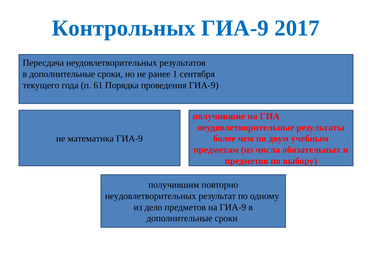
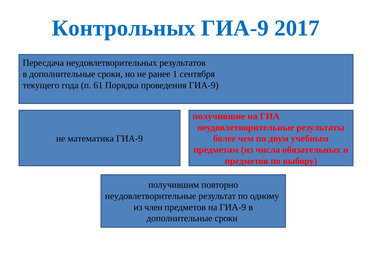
неудовлетворительных at (151, 196): неудовлетворительных -> неудовлетворительные
дело: дело -> член
